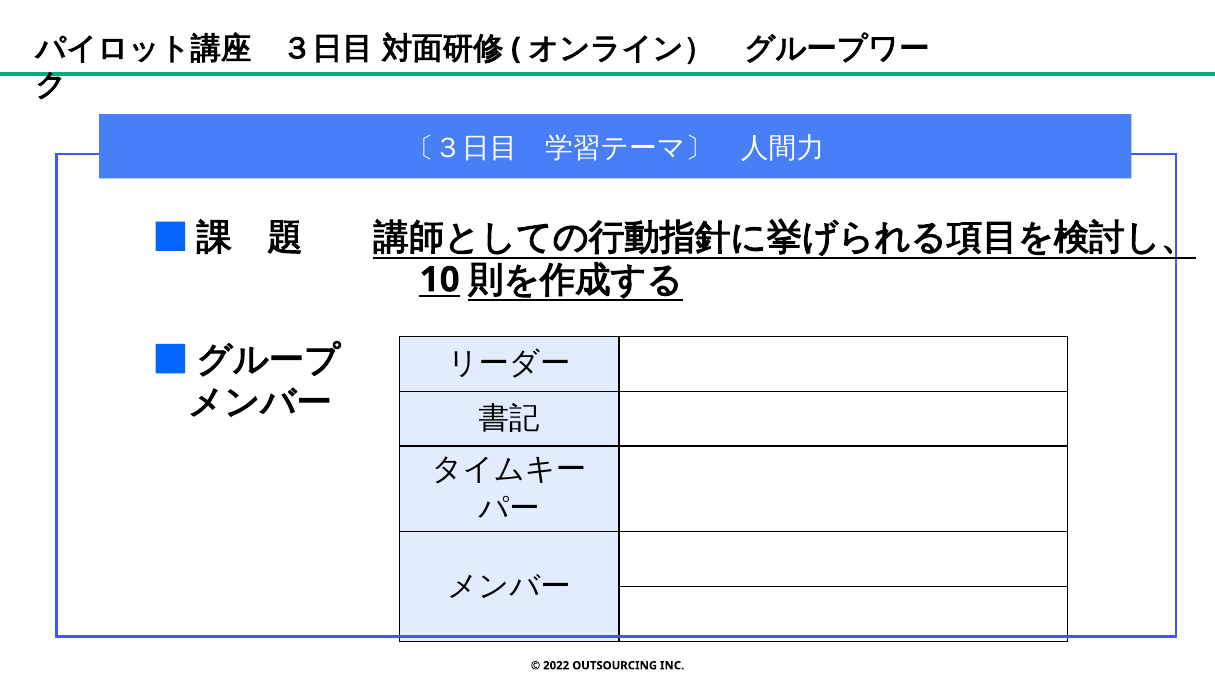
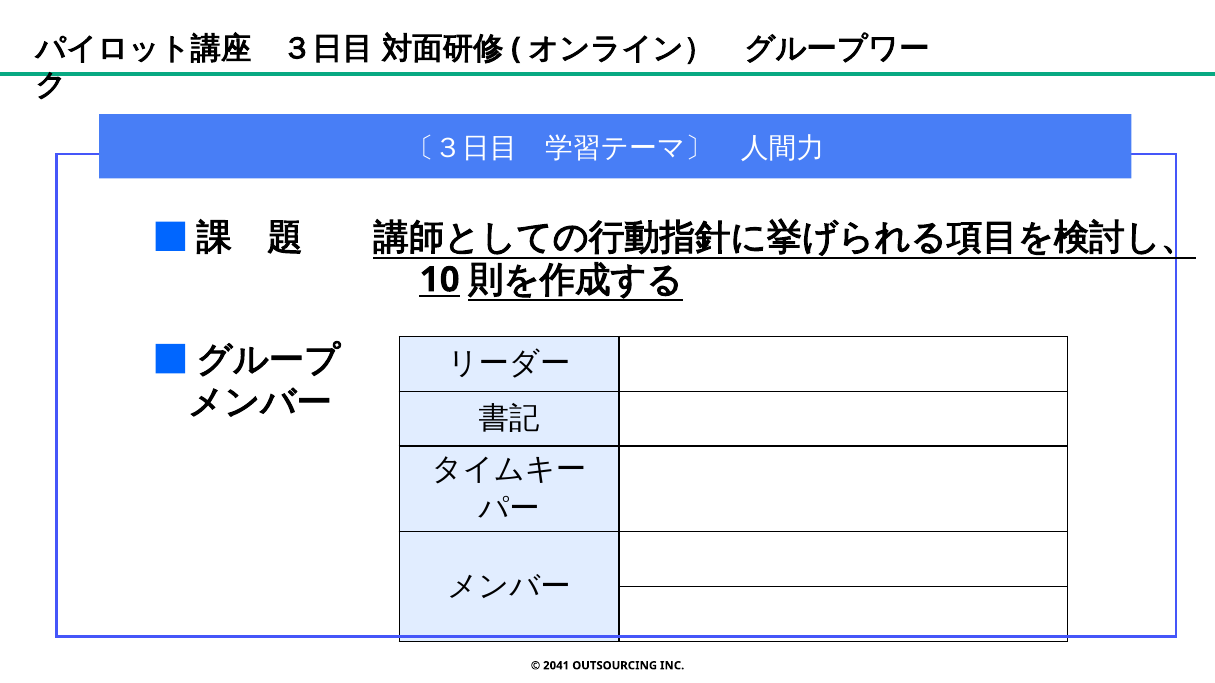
2022: 2022 -> 2041
